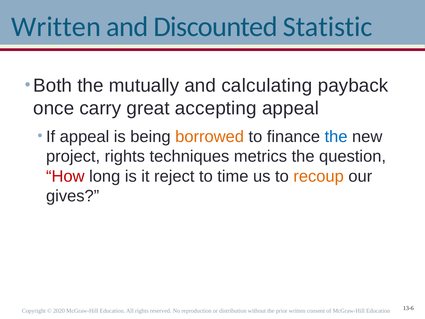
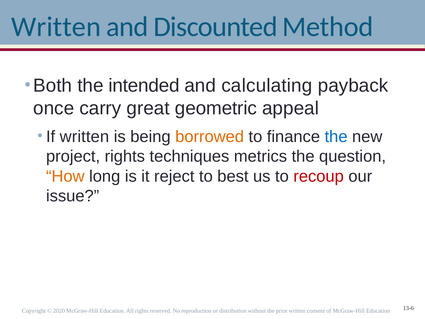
Statistic: Statistic -> Method
mutually: mutually -> intended
accepting: accepting -> geometric
If appeal: appeal -> written
How colour: red -> orange
time: time -> best
recoup colour: orange -> red
gives: gives -> issue
